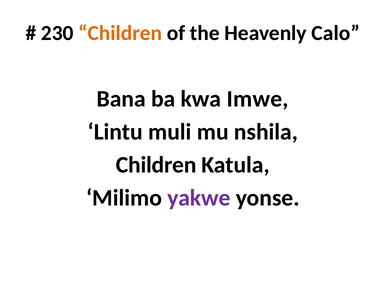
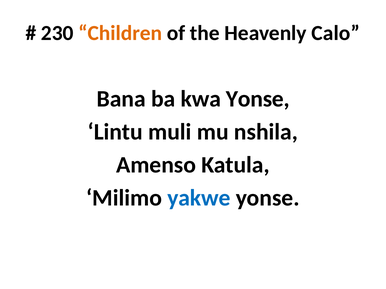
kwa Imwe: Imwe -> Yonse
Children at (156, 165): Children -> Amenso
yakwe colour: purple -> blue
